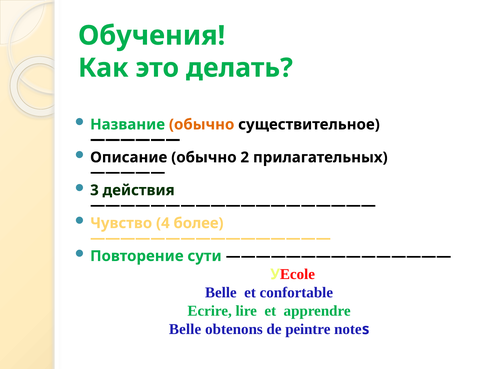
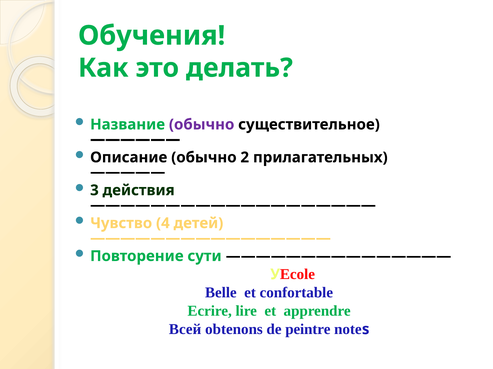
обычно at (202, 125) colour: orange -> purple
более: более -> детей
Belle at (185, 330): Belle -> Всей
